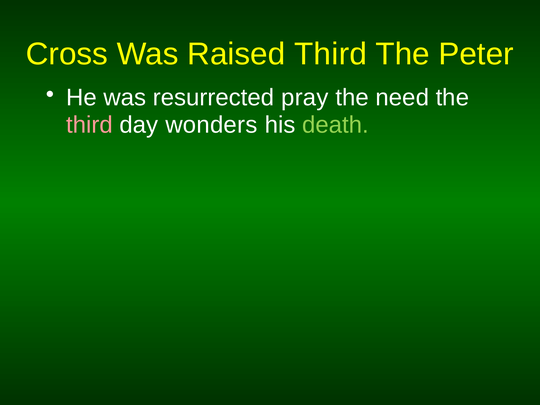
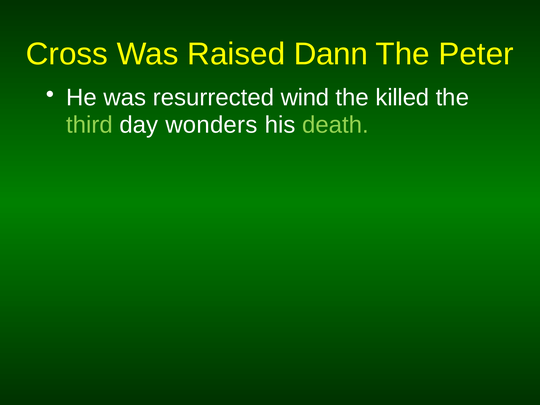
Raised Third: Third -> Dann
pray: pray -> wind
need: need -> killed
third at (89, 125) colour: pink -> light green
